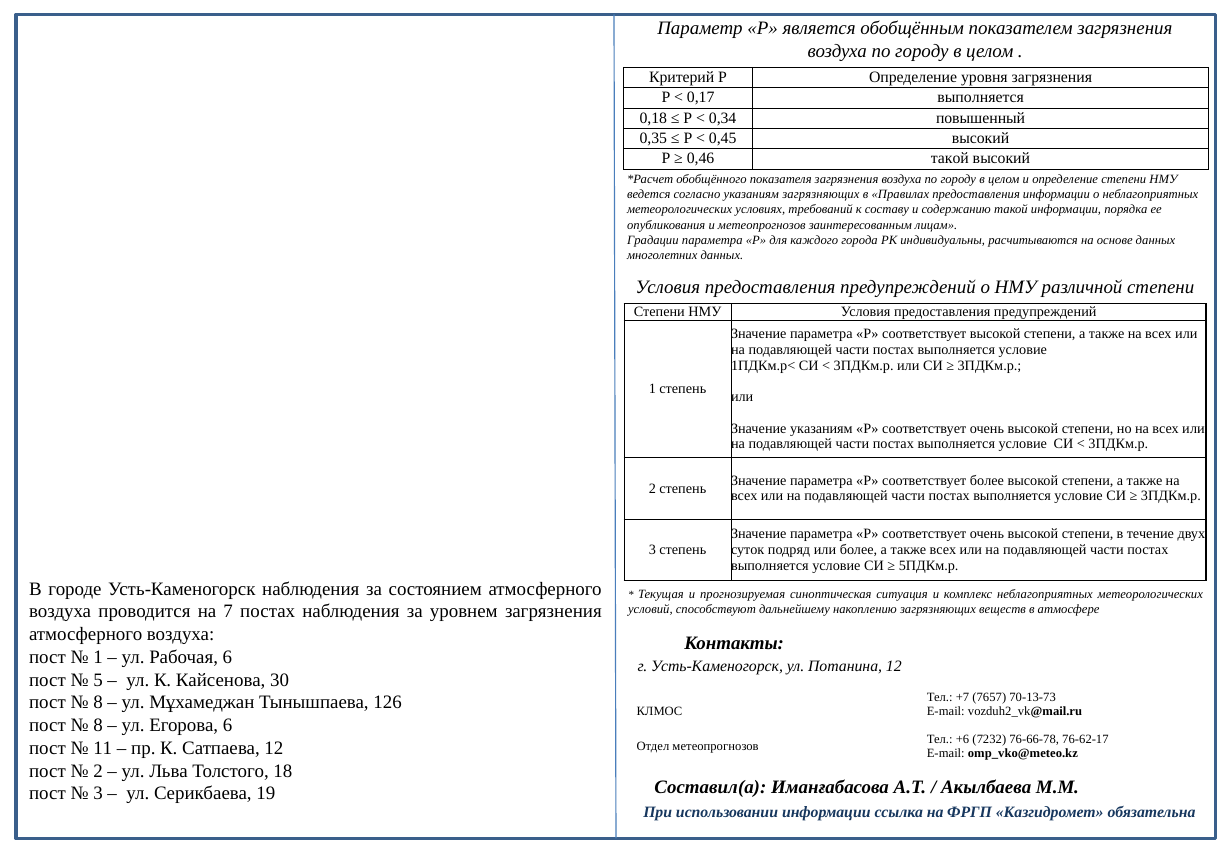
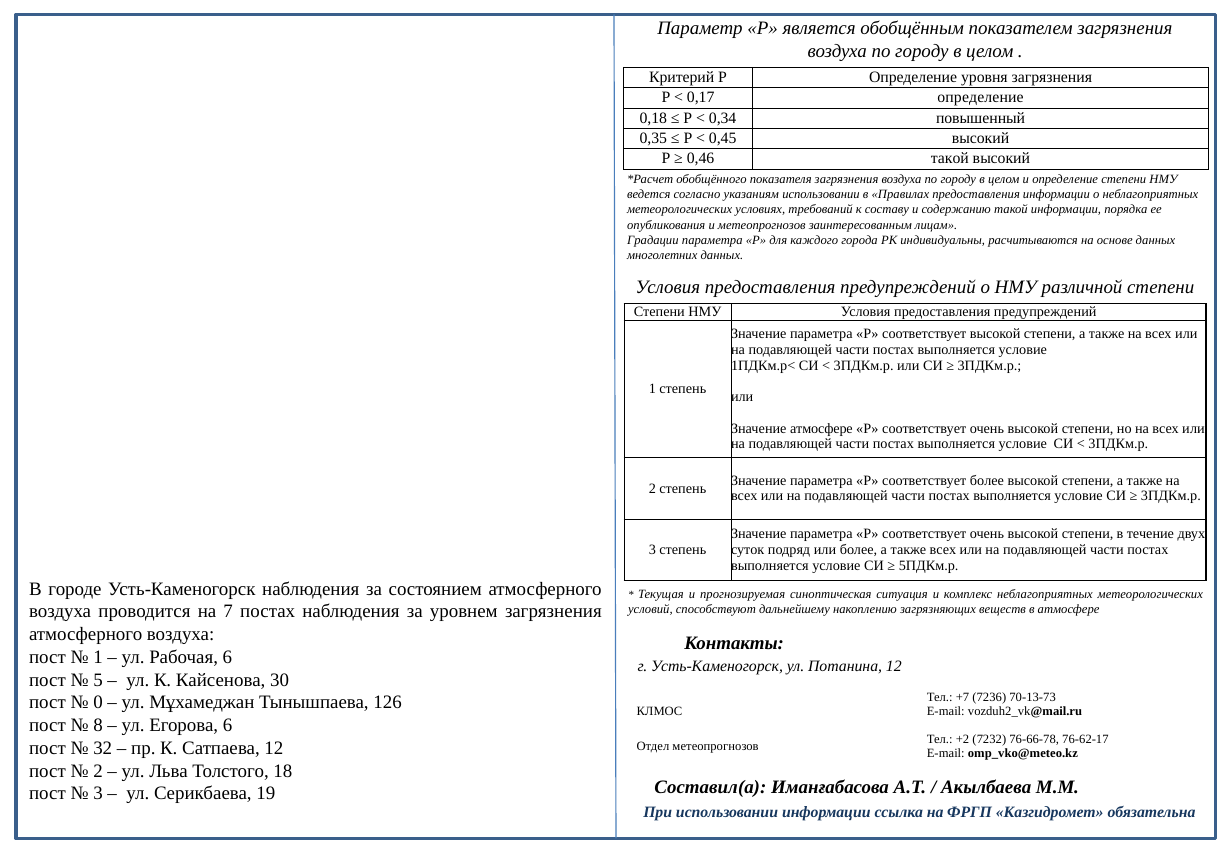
0,17 выполняется: выполняется -> определение
указаниям загрязняющих: загрязняющих -> использовании
Значение указаниям: указаниям -> атмосфере
7657: 7657 -> 7236
8 at (98, 702): 8 -> 0
+6: +6 -> +2
11: 11 -> 32
